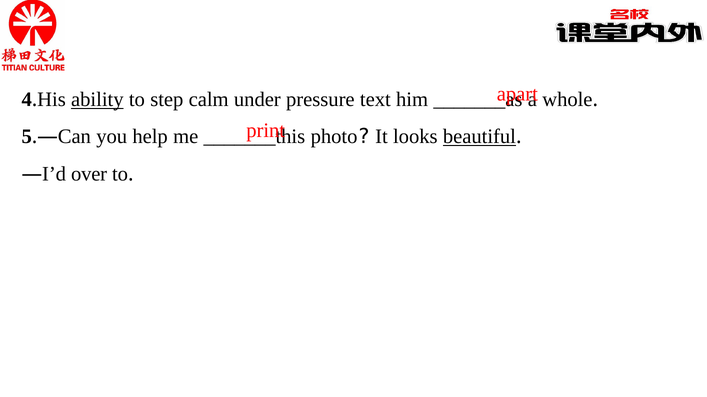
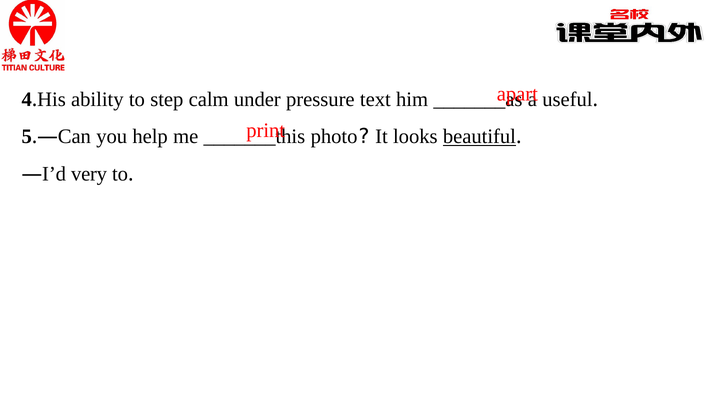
ability underline: present -> none
whole: whole -> useful
over: over -> very
